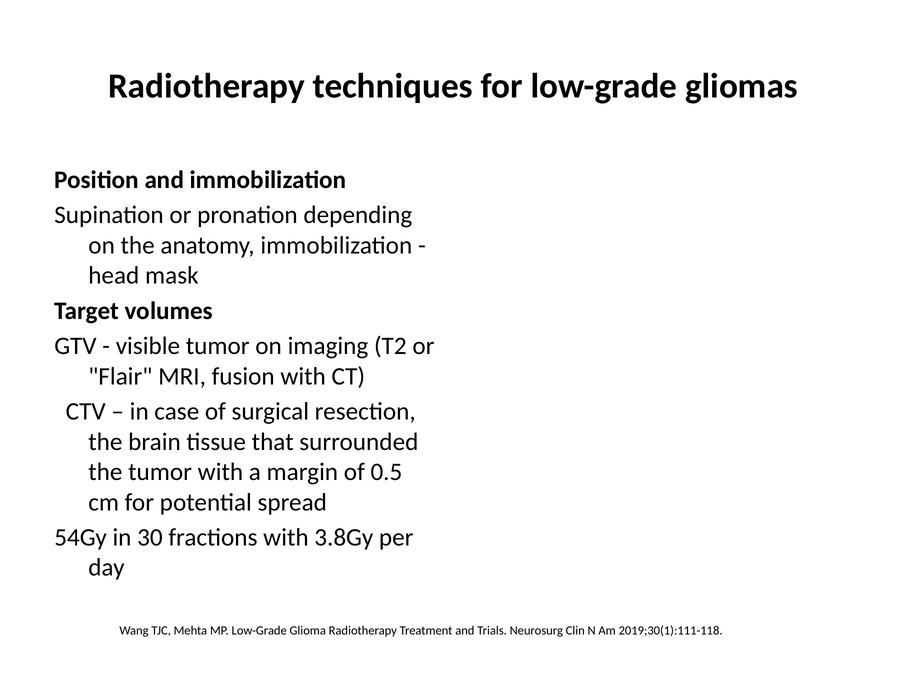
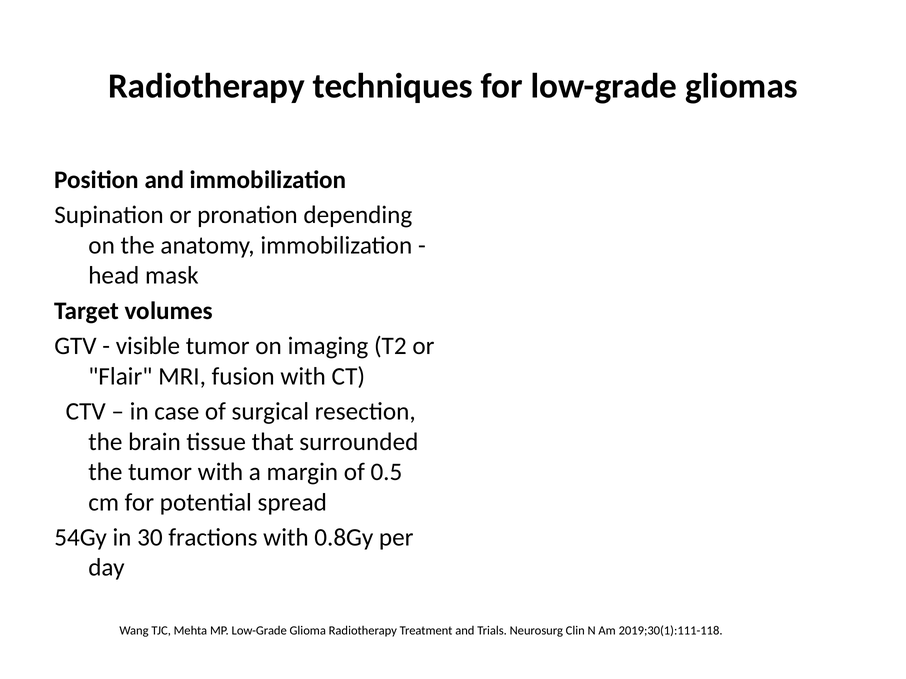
3.8Gy: 3.8Gy -> 0.8Gy
